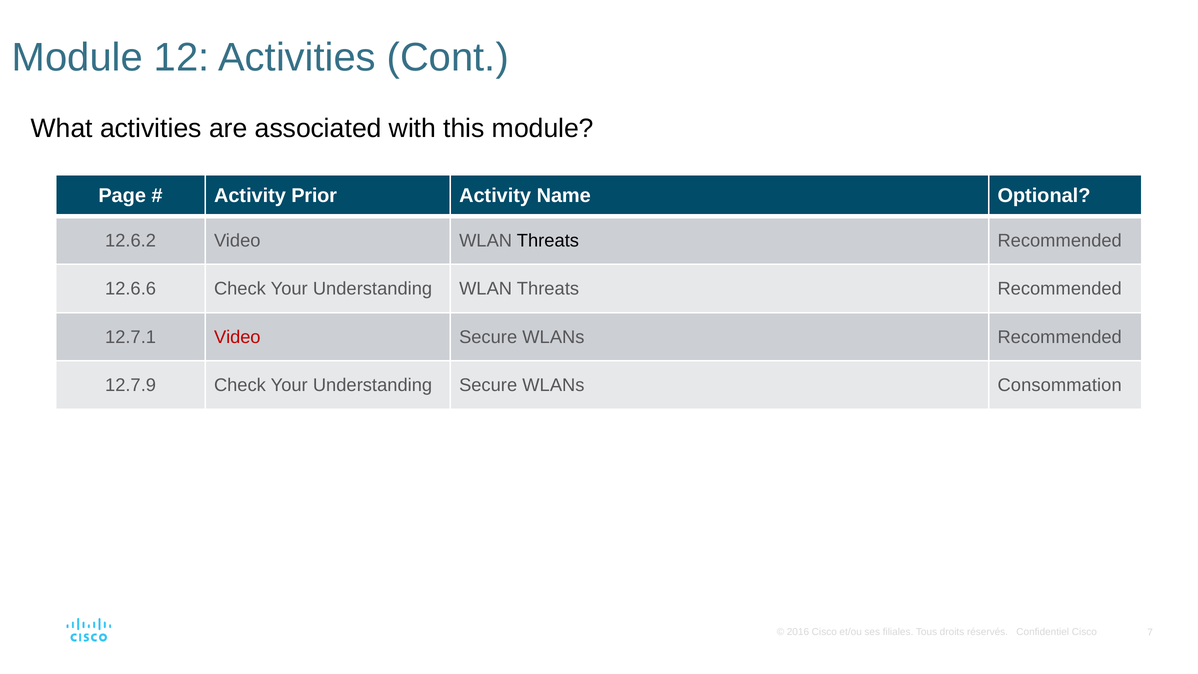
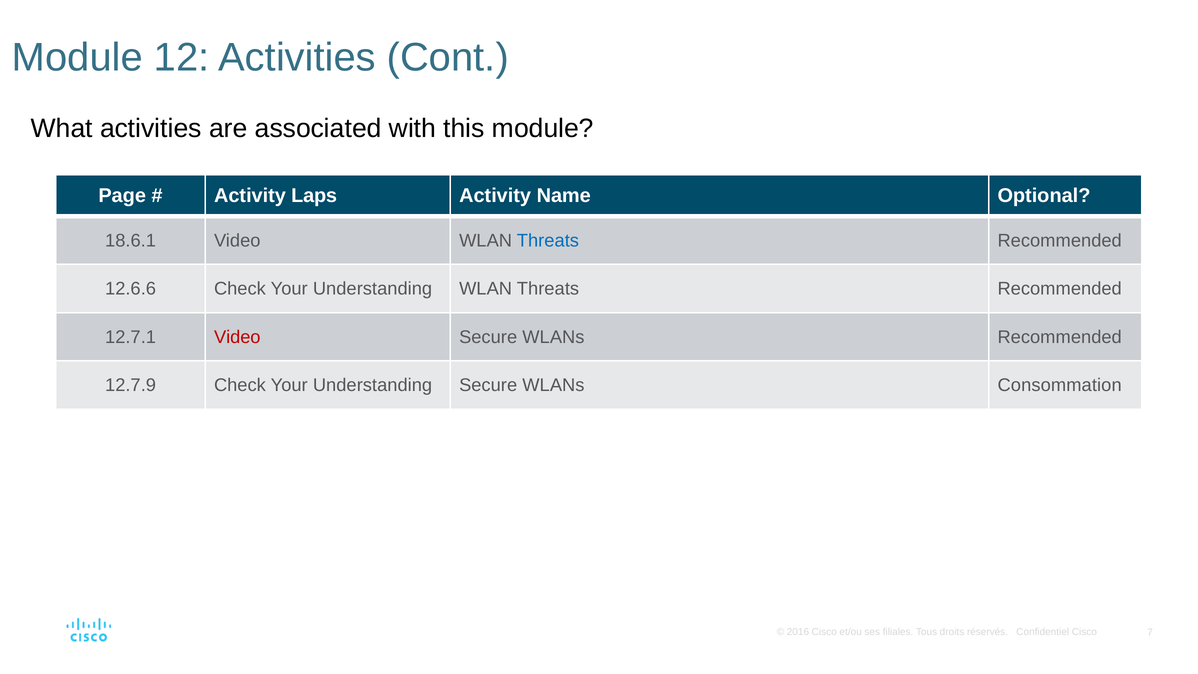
Prior: Prior -> Laps
12.6.2: 12.6.2 -> 18.6.1
Threats at (548, 241) colour: black -> blue
